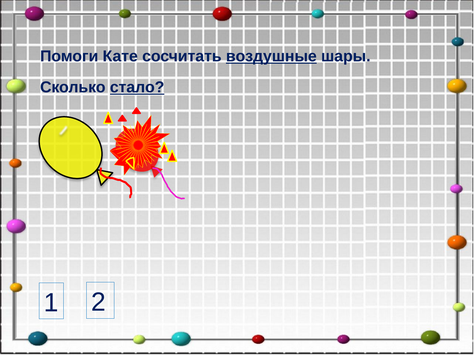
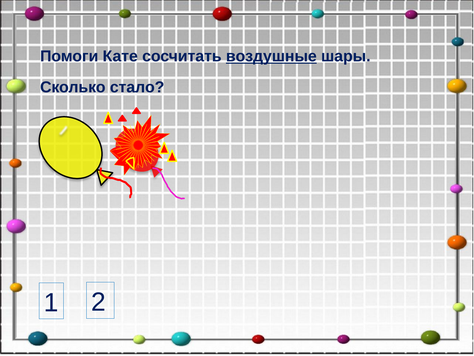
стало underline: present -> none
